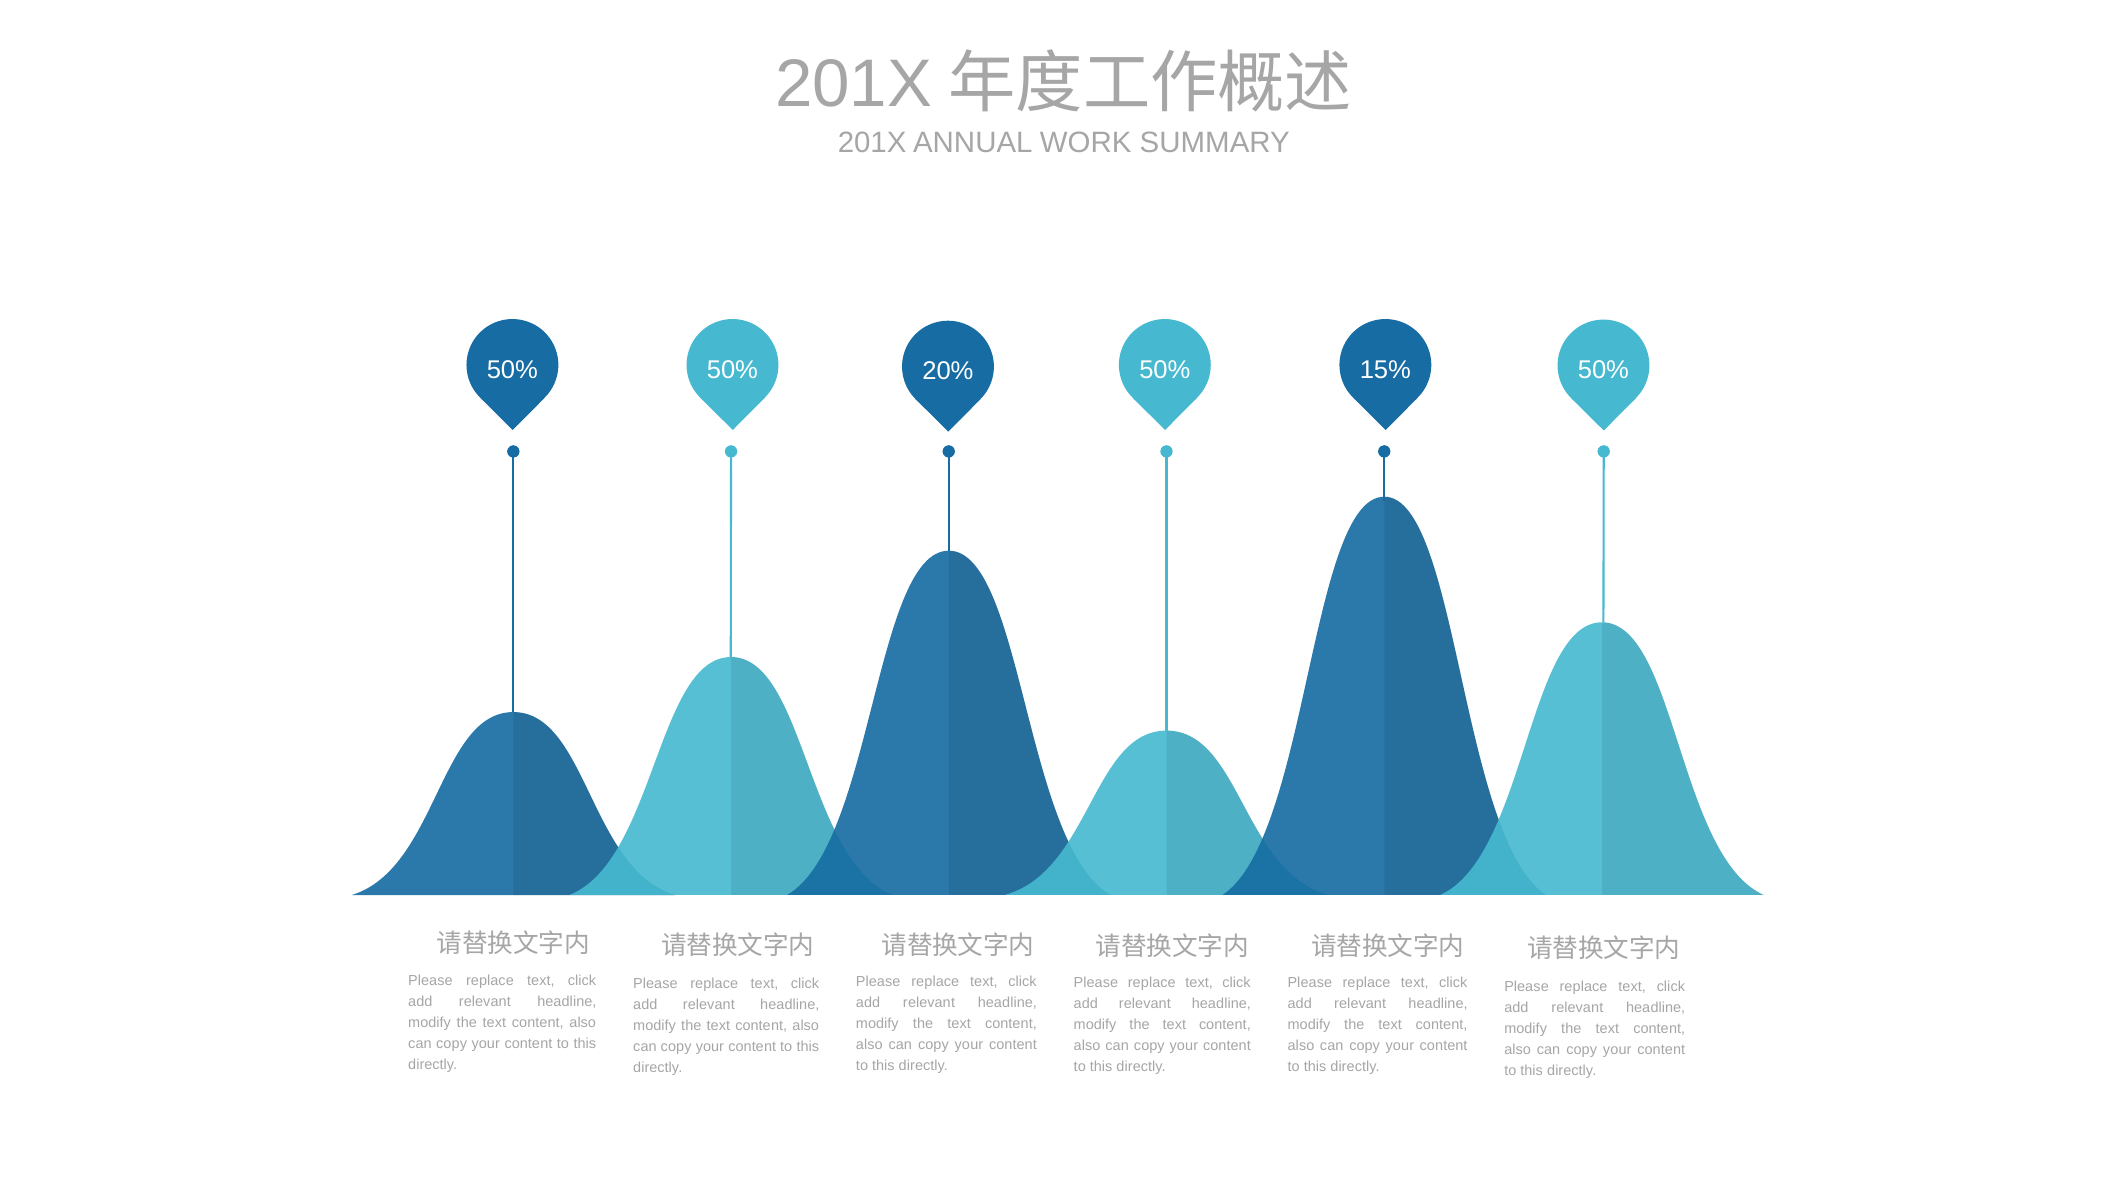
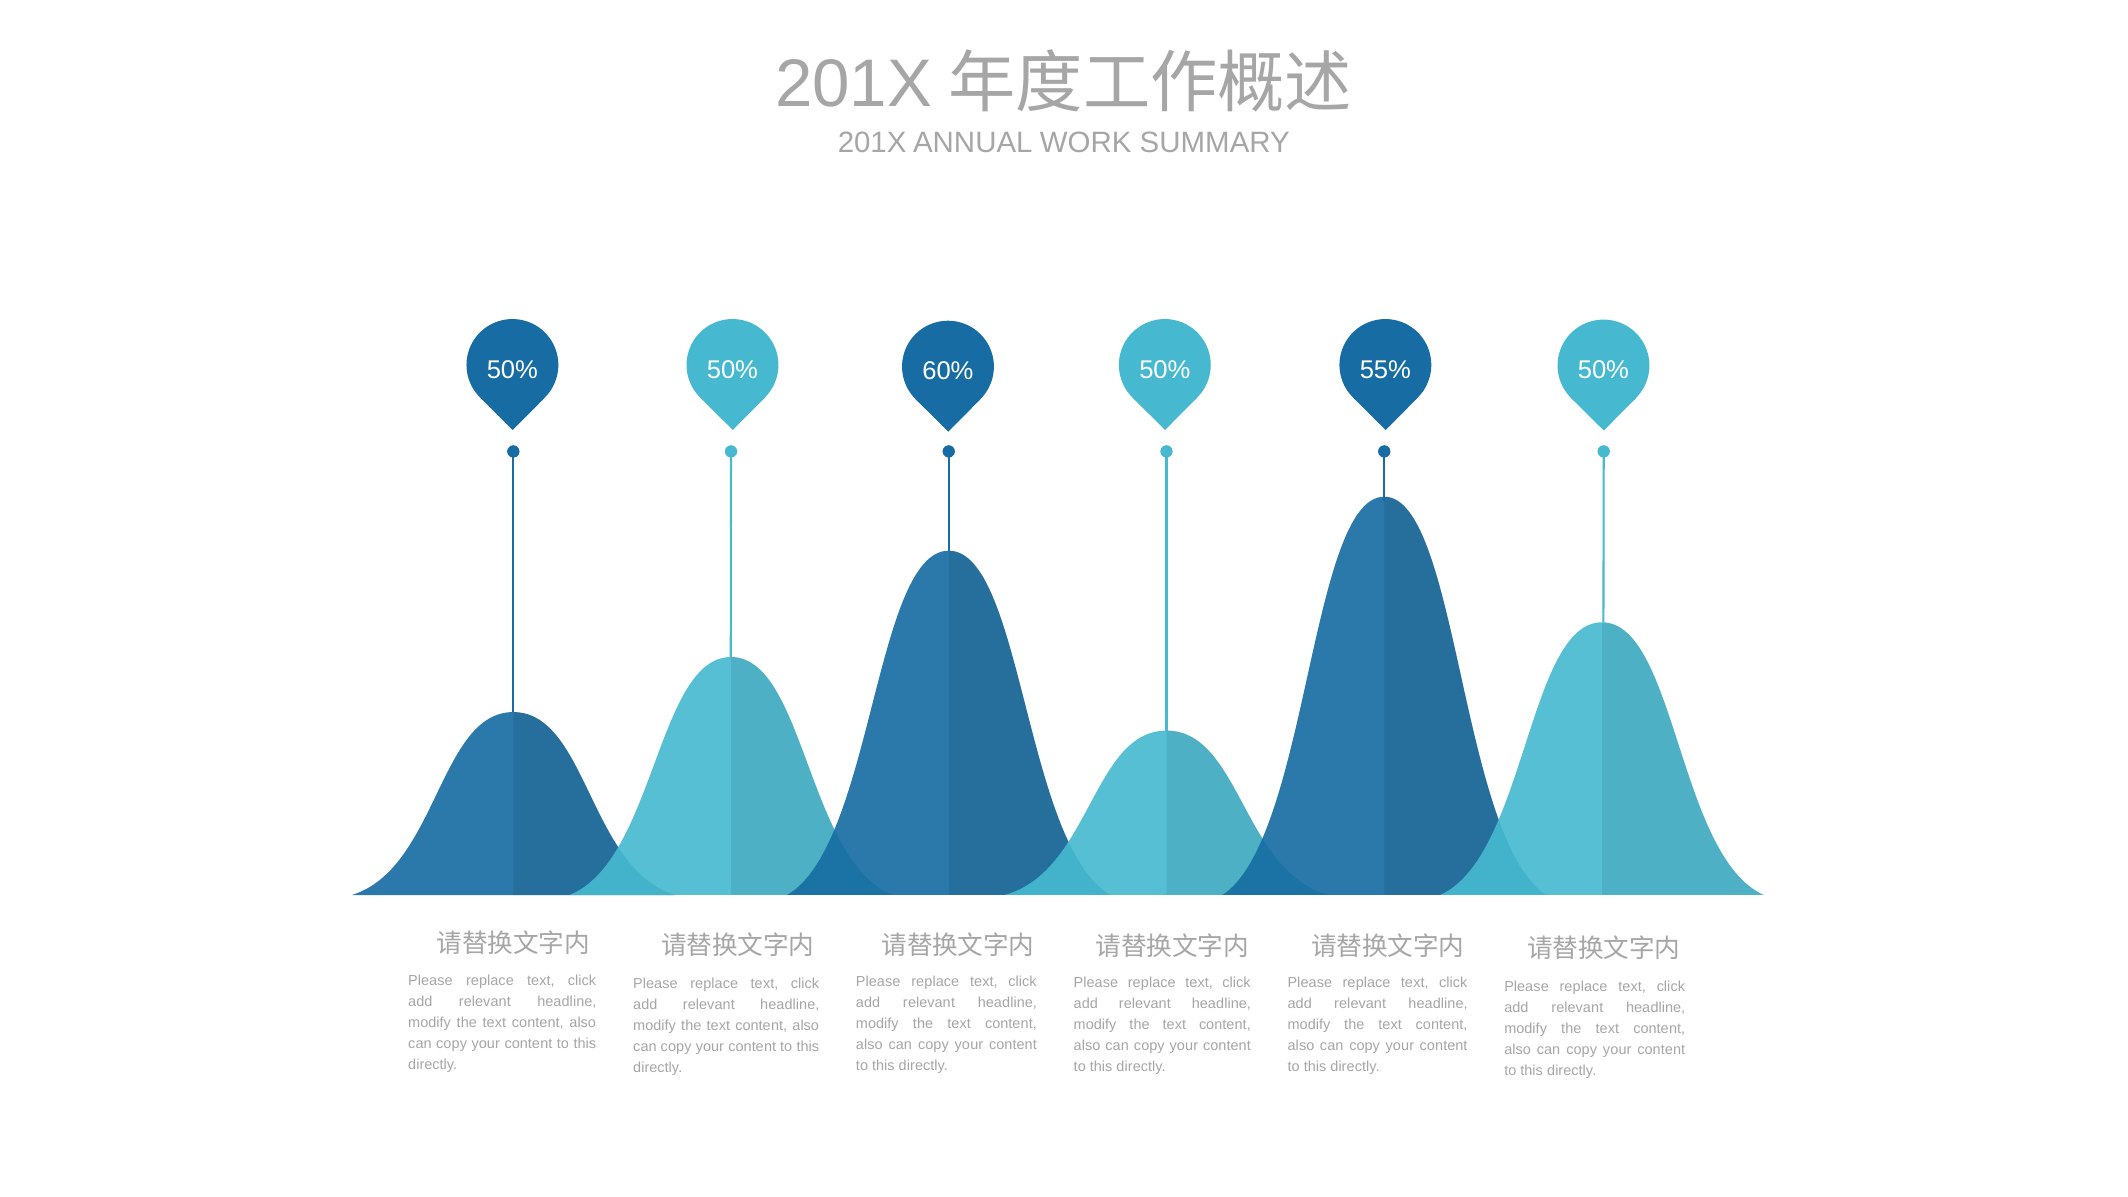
20%: 20% -> 60%
15%: 15% -> 55%
